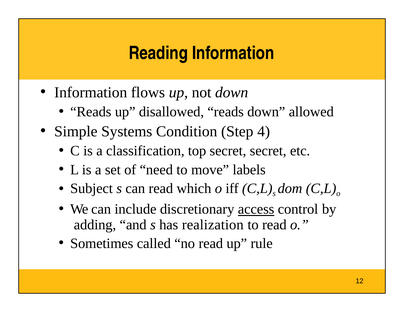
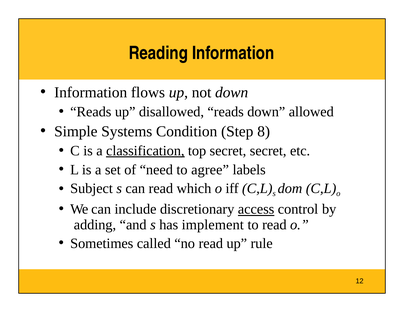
4: 4 -> 8
classification underline: none -> present
move: move -> agree
realization: realization -> implement
